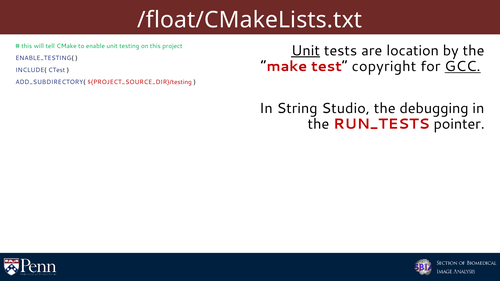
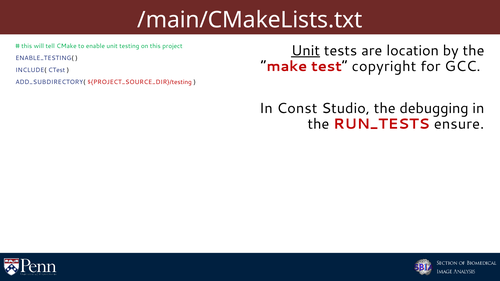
/float/CMakeLists.txt: /float/CMakeLists.txt -> /main/CMakeLists.txt
GCC underline: present -> none
String: String -> Const
pointer: pointer -> ensure
